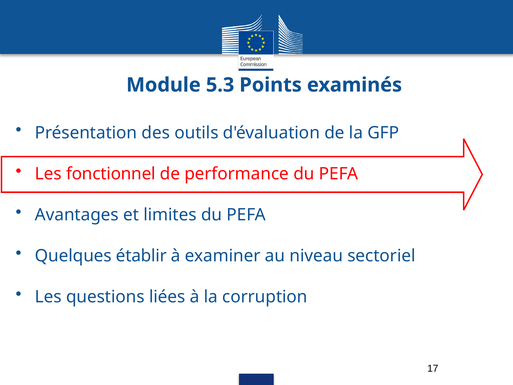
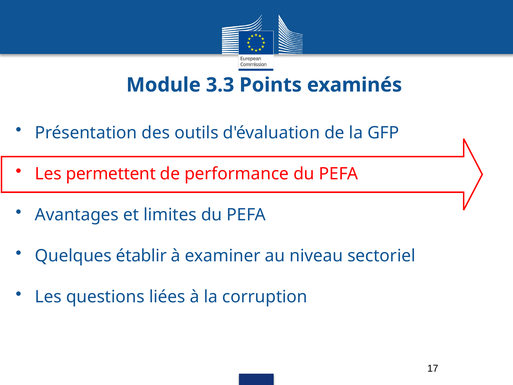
5.3: 5.3 -> 3.3
fonctionnel: fonctionnel -> permettent
